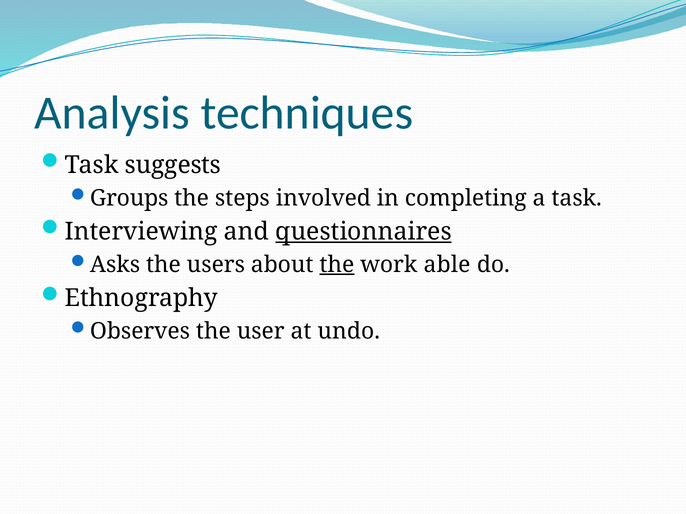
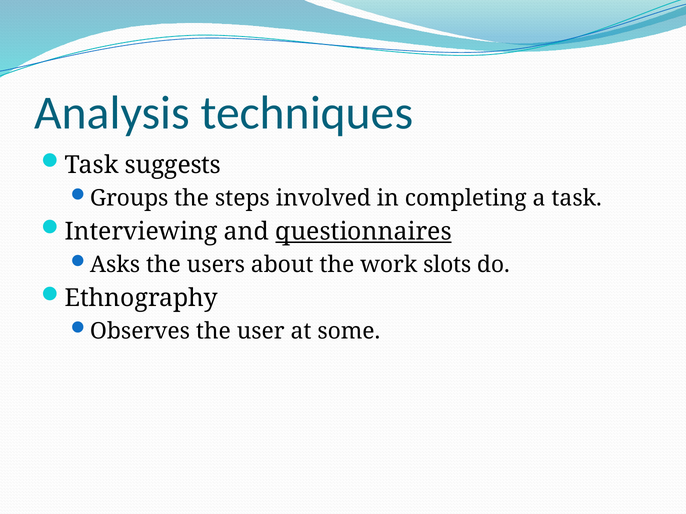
the at (337, 265) underline: present -> none
able: able -> slots
undo: undo -> some
